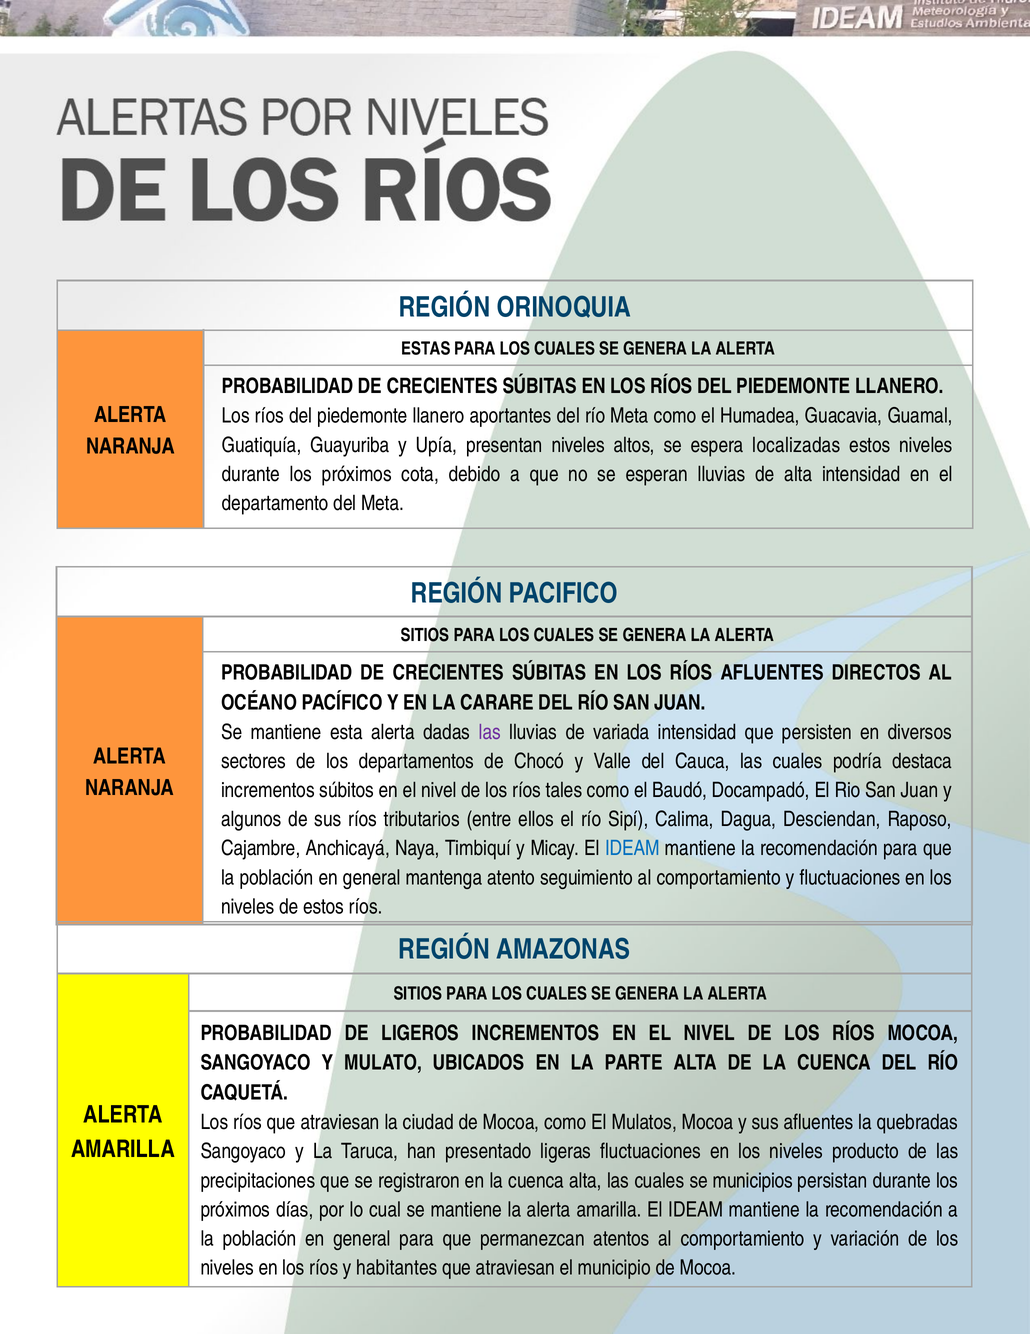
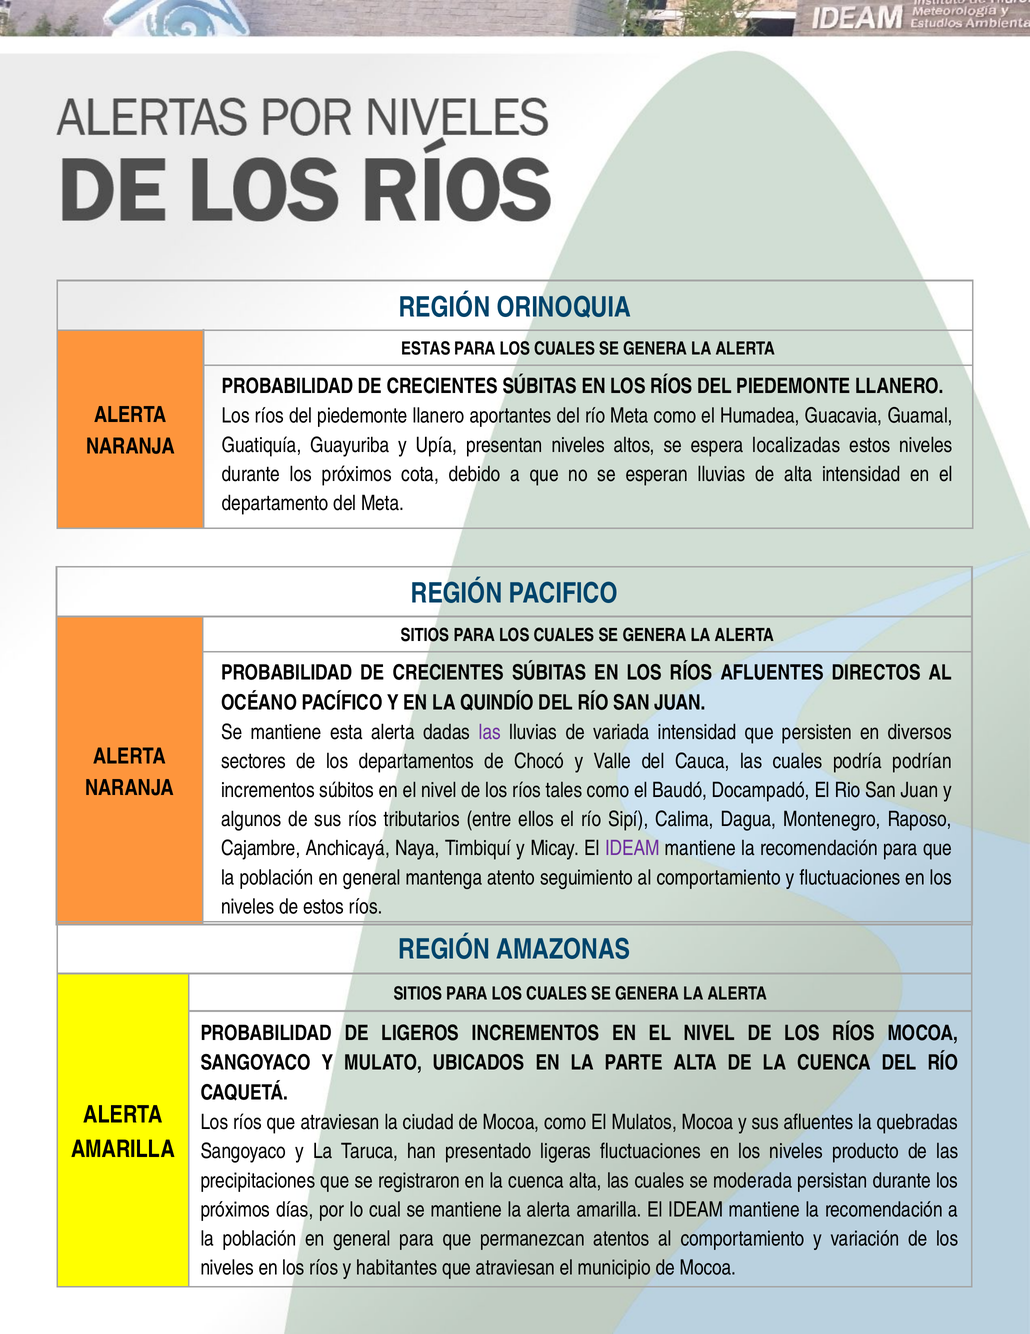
CARARE: CARARE -> QUINDÍO
destaca: destaca -> podrían
Desciendan: Desciendan -> Montenegro
IDEAM at (632, 848) colour: blue -> purple
municipios: municipios -> moderada
